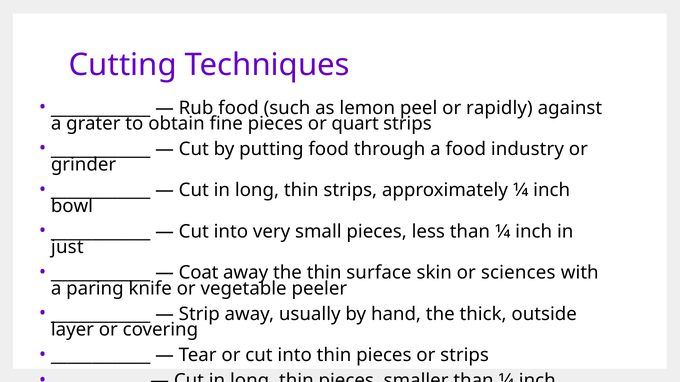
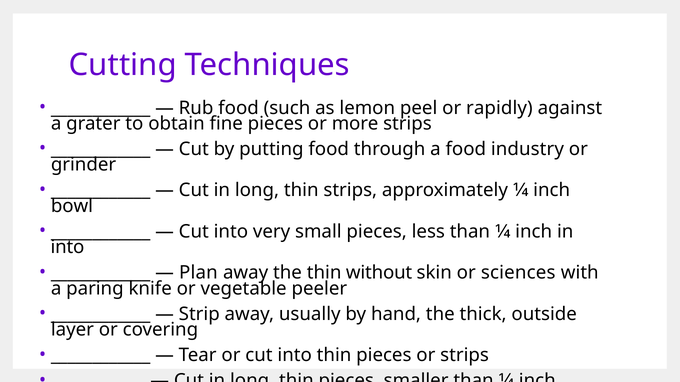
quart: quart -> more
just at (67, 248): just -> into
Coat: Coat -> Plan
surface: surface -> without
